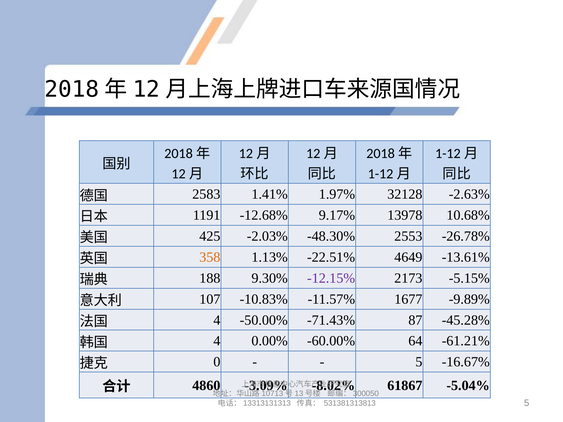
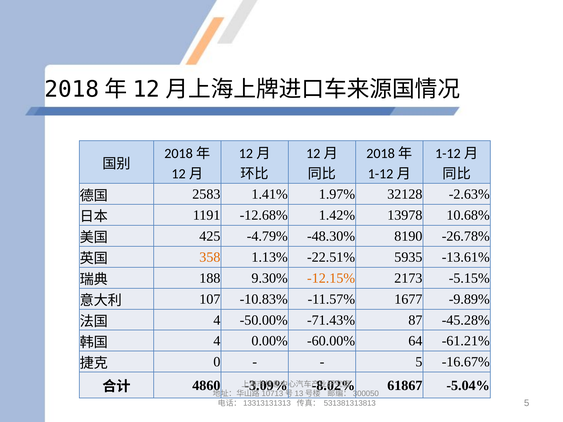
9.17%: 9.17% -> 1.42%
-2.03%: -2.03% -> -4.79%
2553: 2553 -> 8190
4649: 4649 -> 5935
-12.15% colour: purple -> orange
